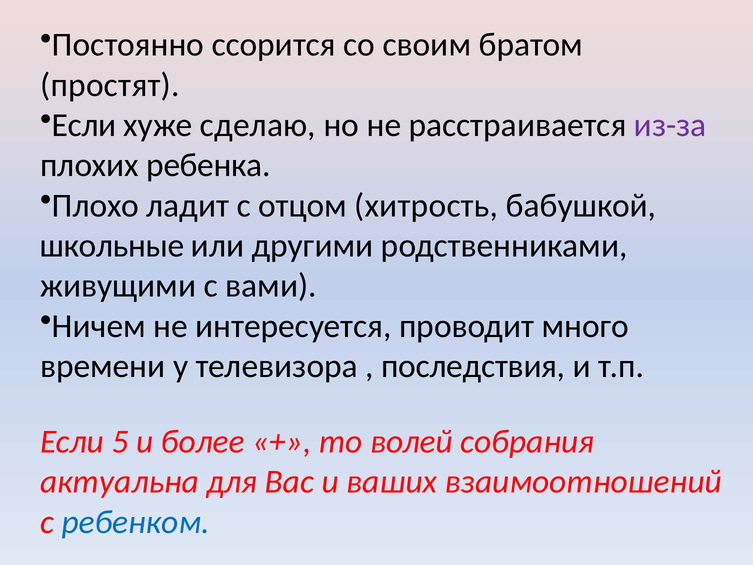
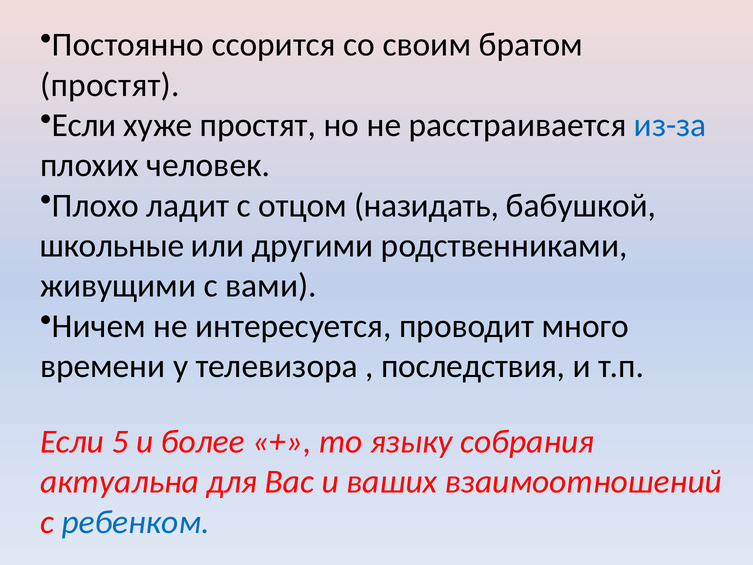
хуже сделаю: сделаю -> простят
из-за colour: purple -> blue
ребенка: ребенка -> человек
хитрость: хитрость -> назидать
волей: волей -> языку
